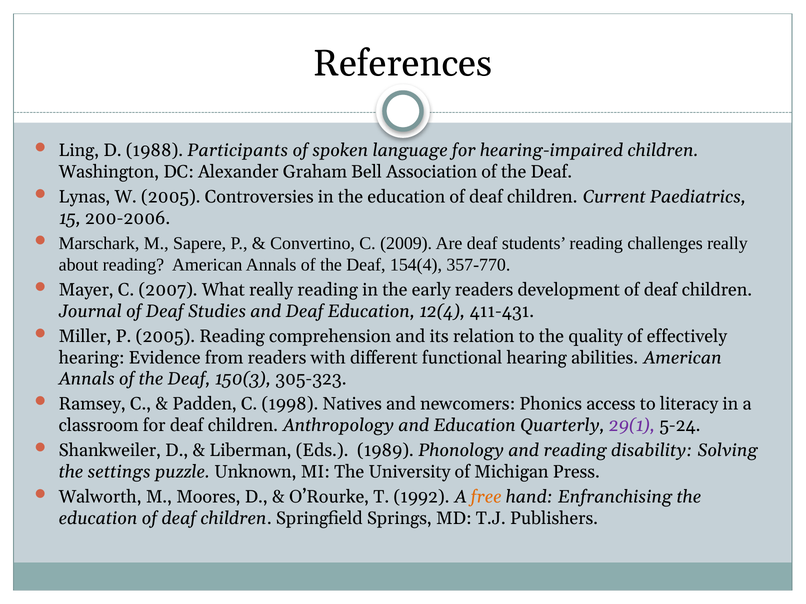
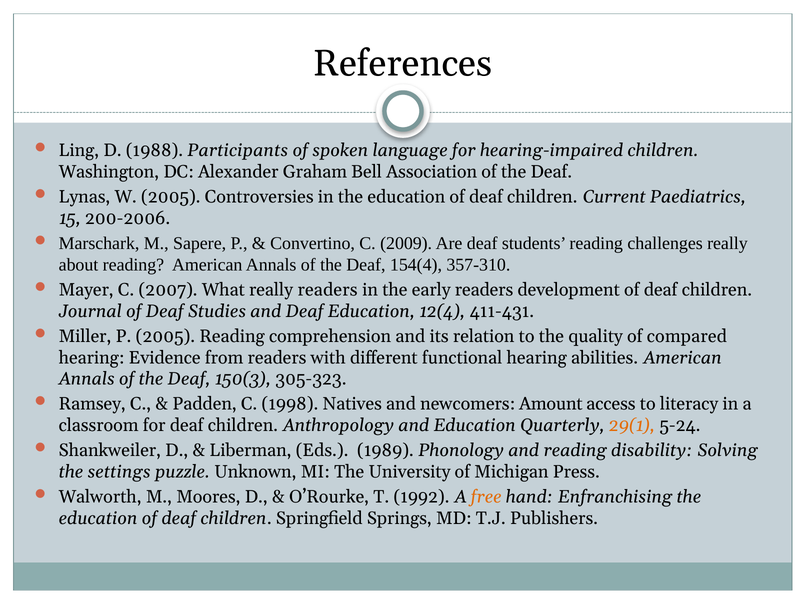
357-770: 357-770 -> 357-310
really reading: reading -> readers
effectively: effectively -> compared
Phonics: Phonics -> Amount
29(1 colour: purple -> orange
